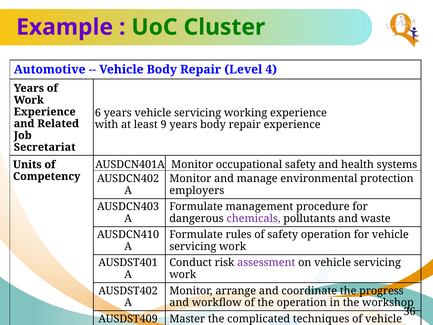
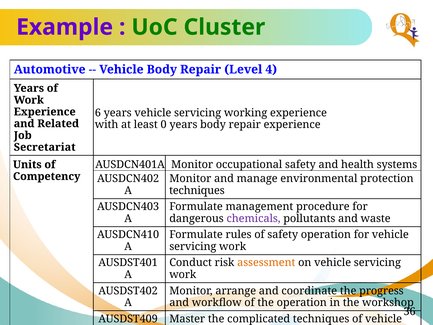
9: 9 -> 0
employers at (197, 190): employers -> techniques
assessment colour: purple -> orange
